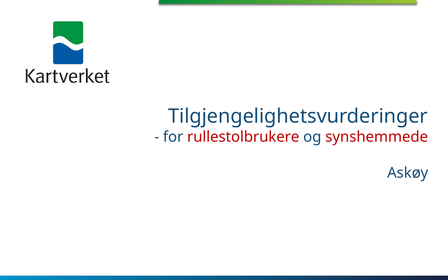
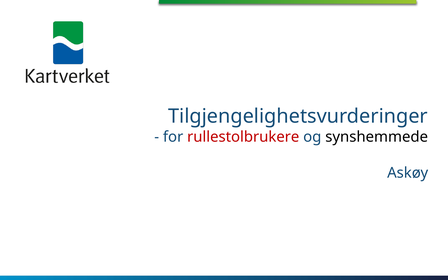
synshemmede colour: red -> black
